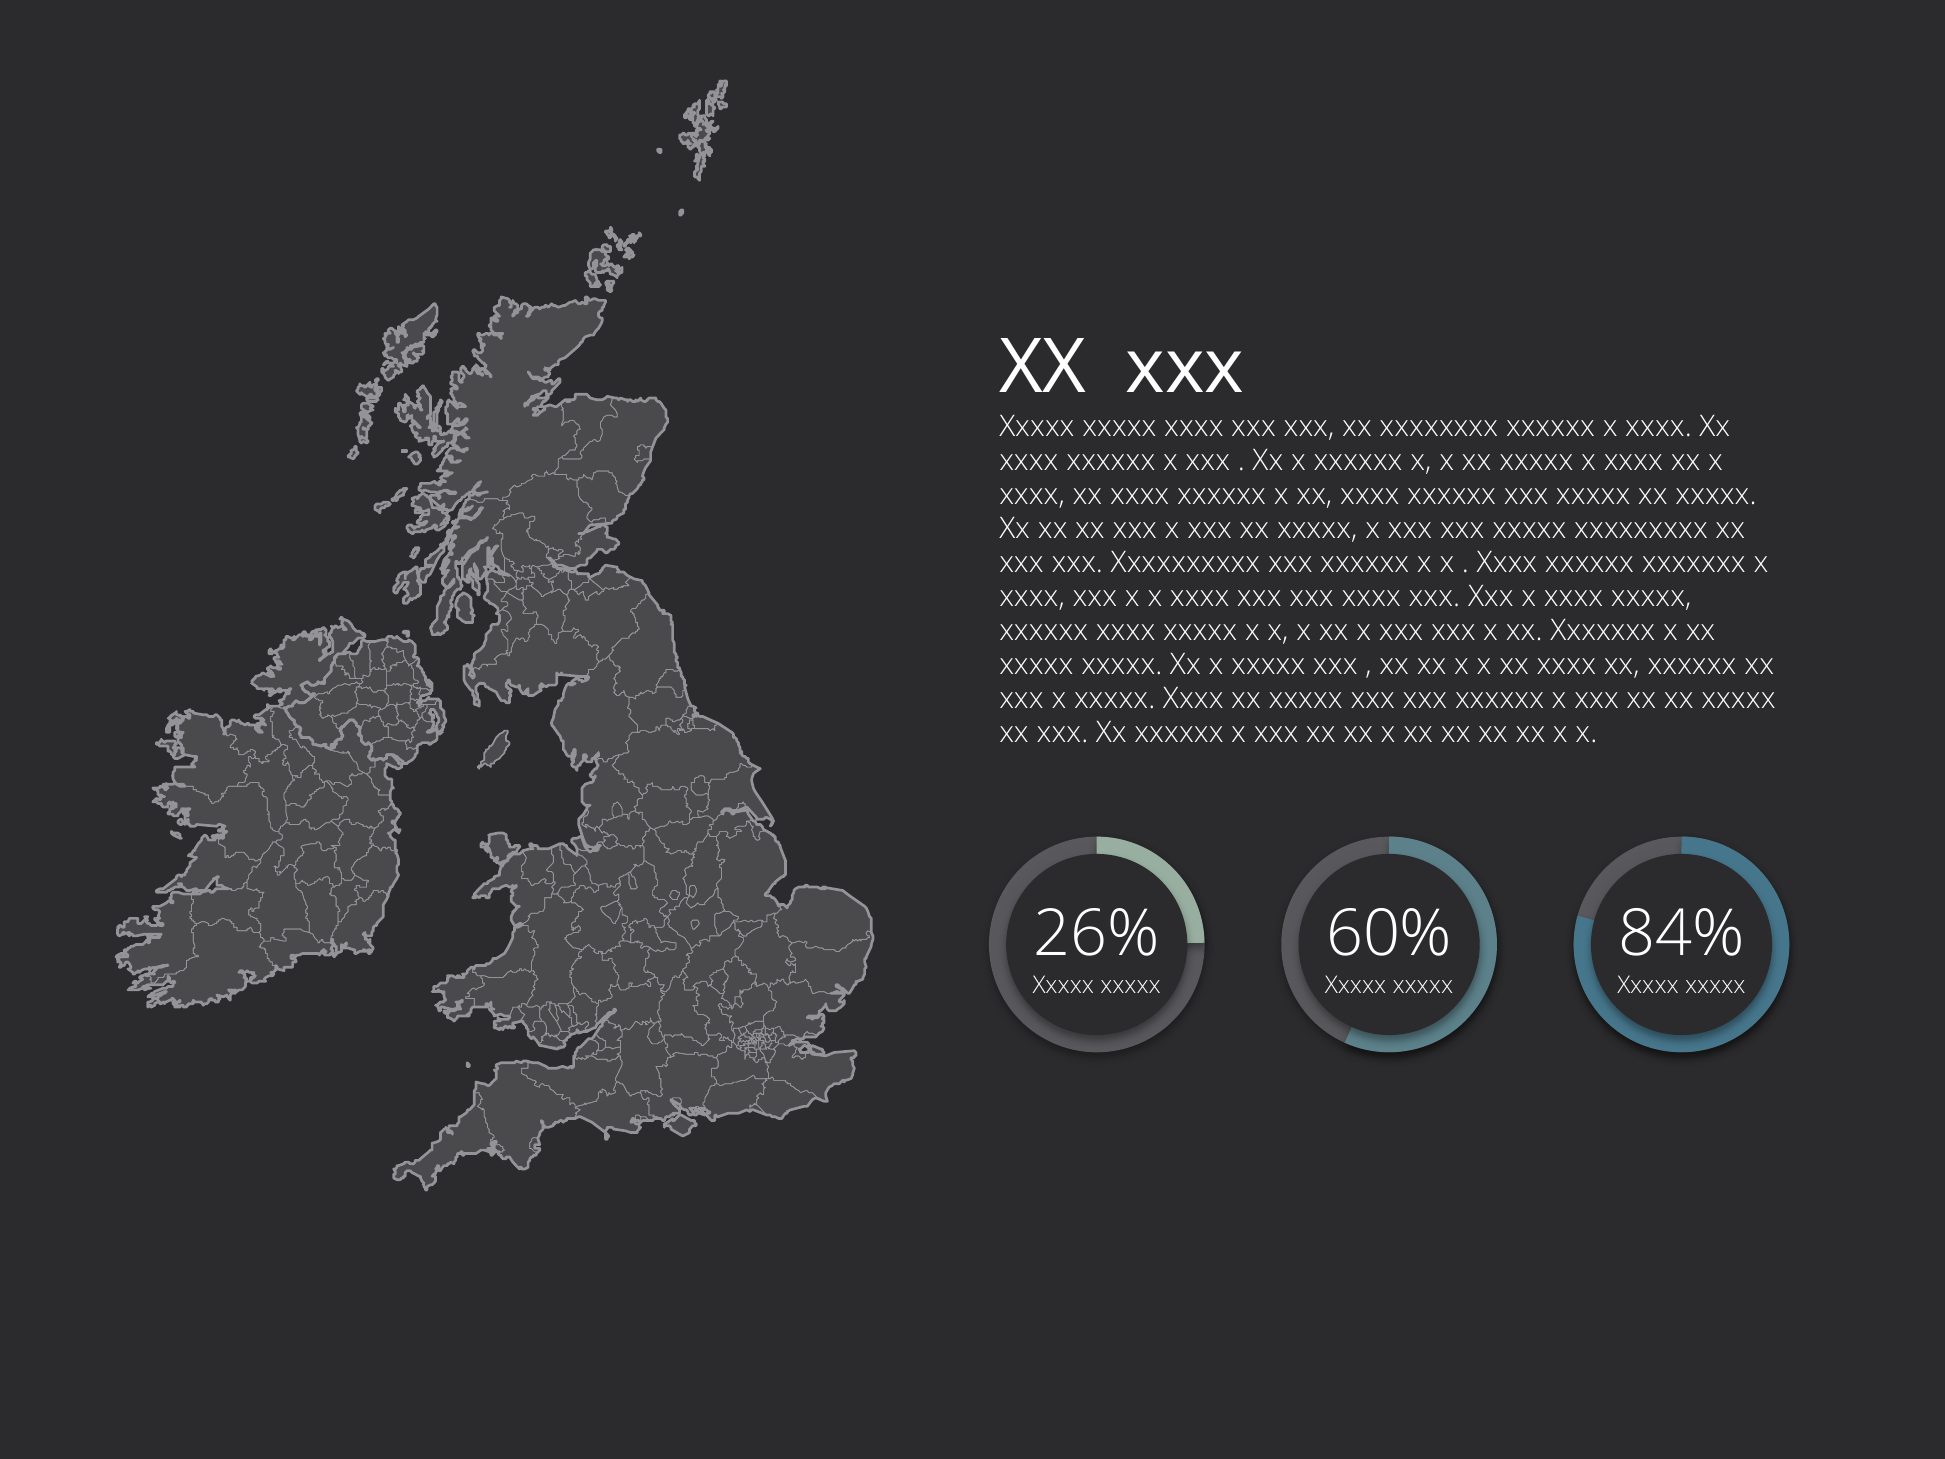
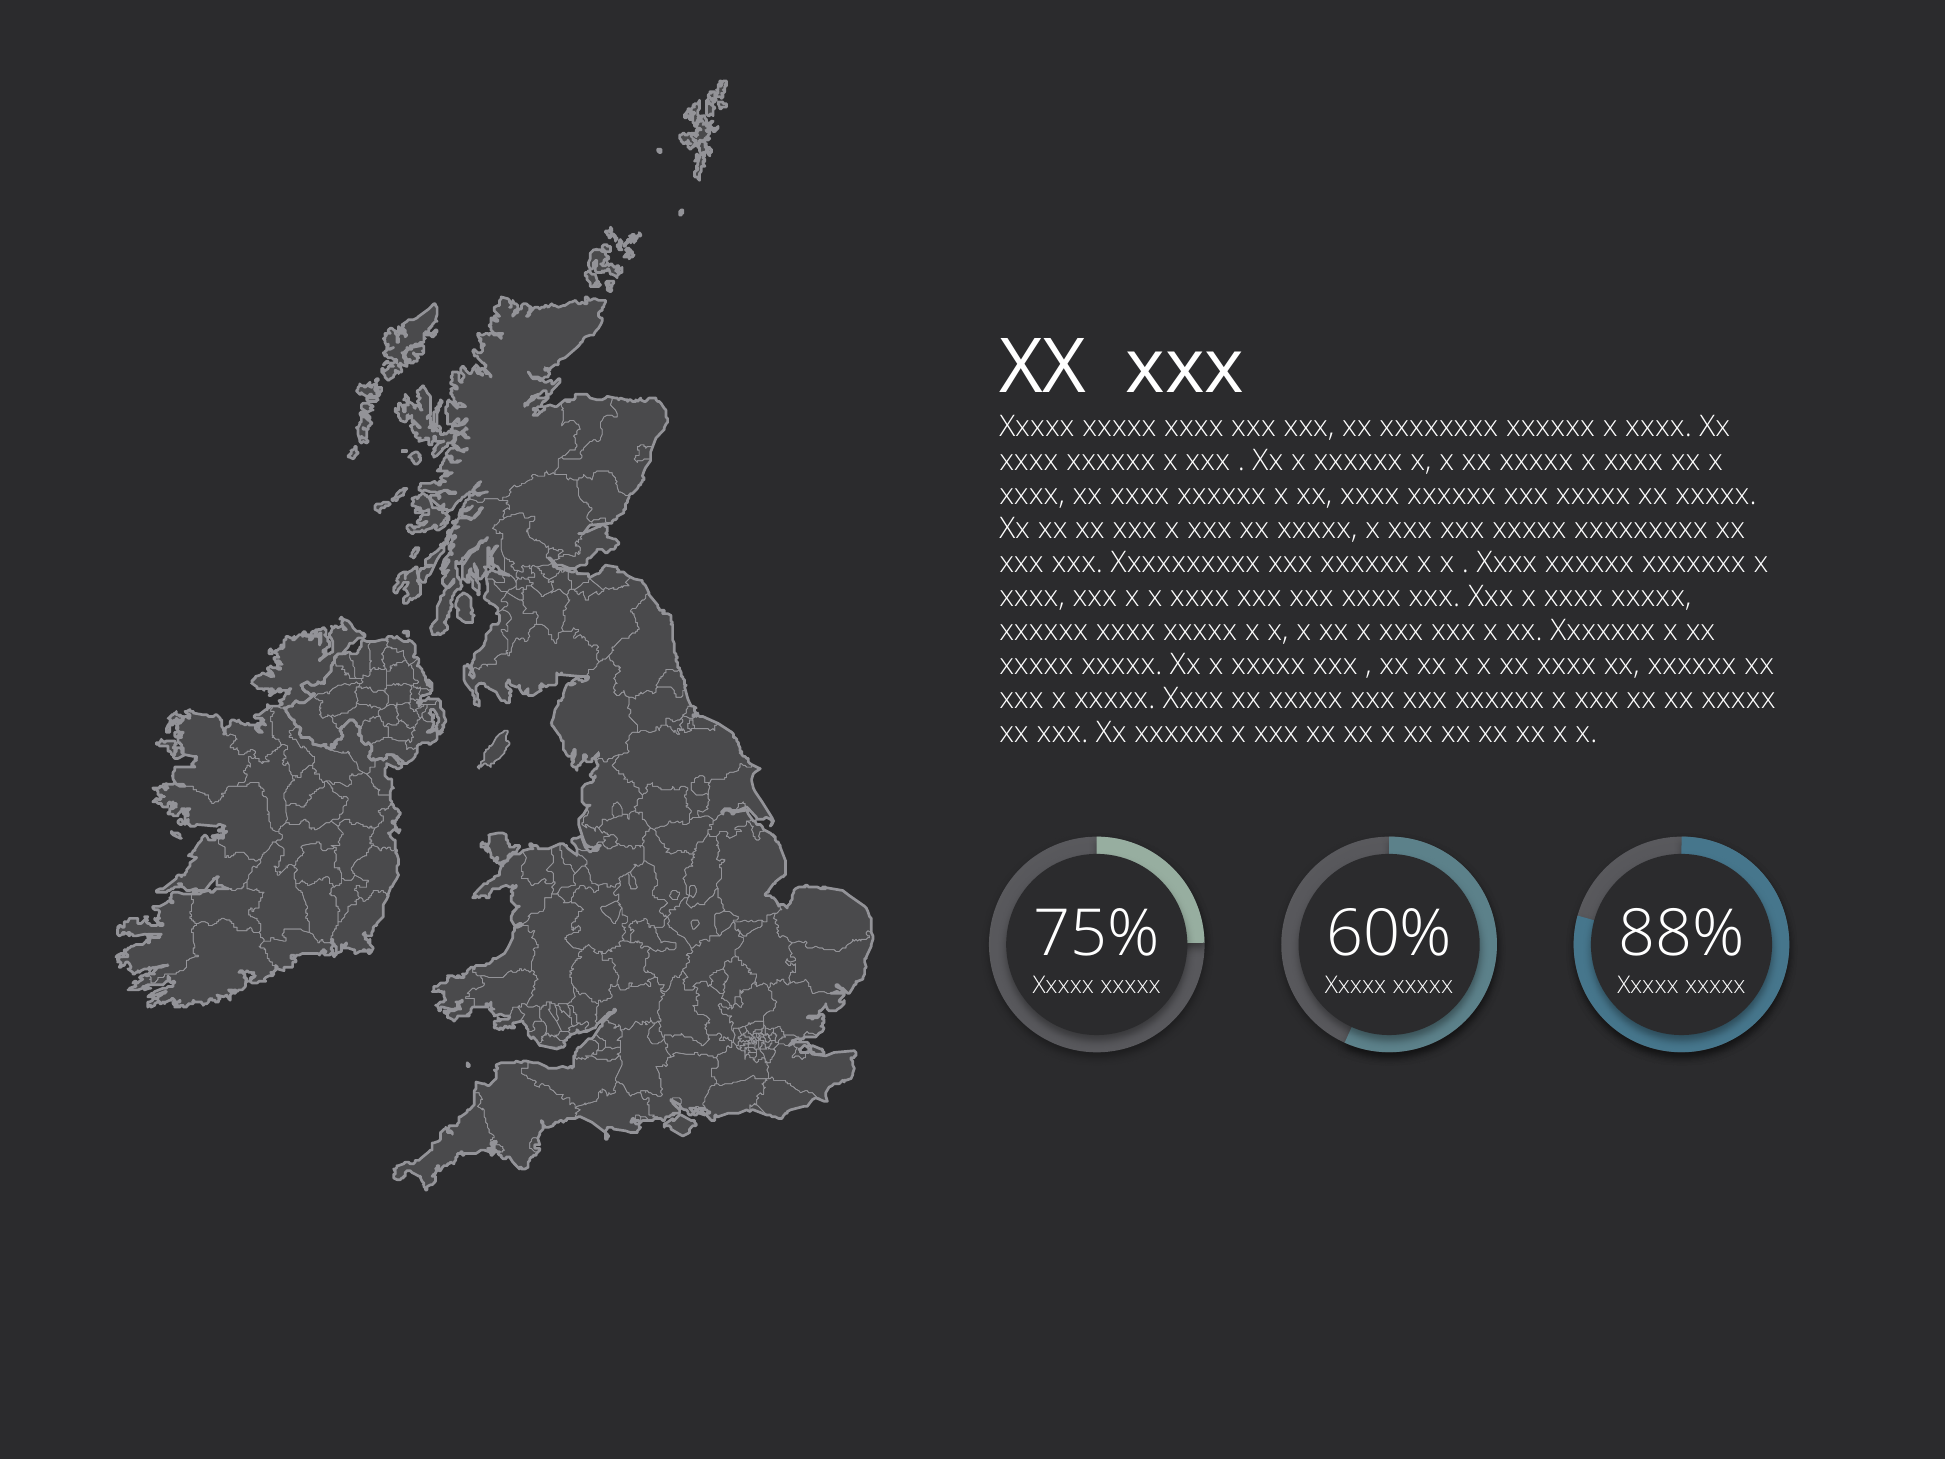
26%: 26% -> 75%
84%: 84% -> 88%
